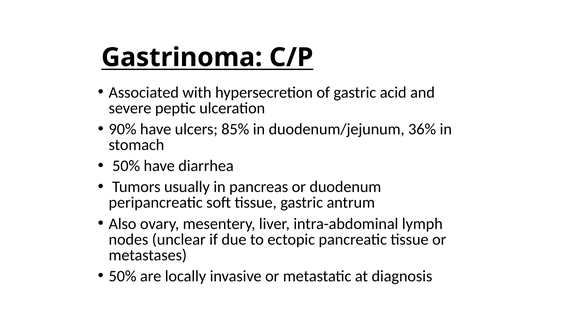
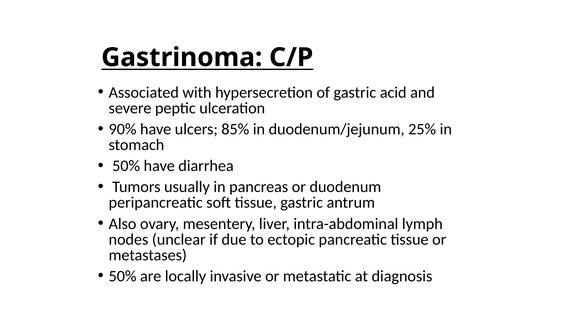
36%: 36% -> 25%
